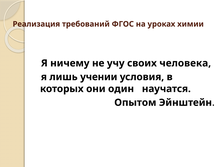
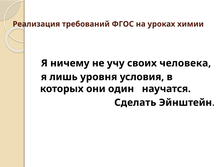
учении: учении -> уровня
Опытом: Опытом -> Сделать
